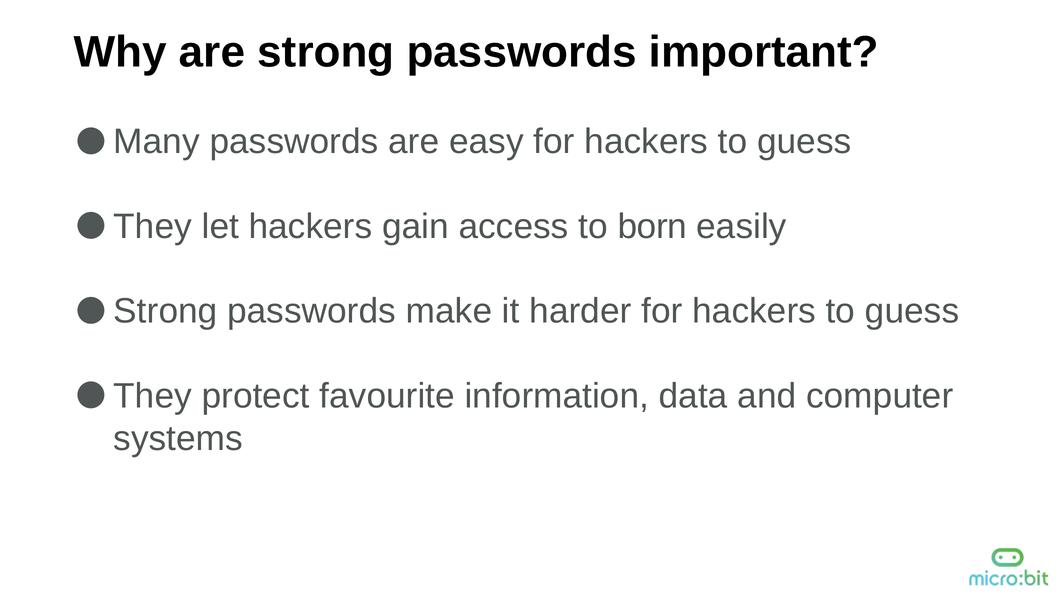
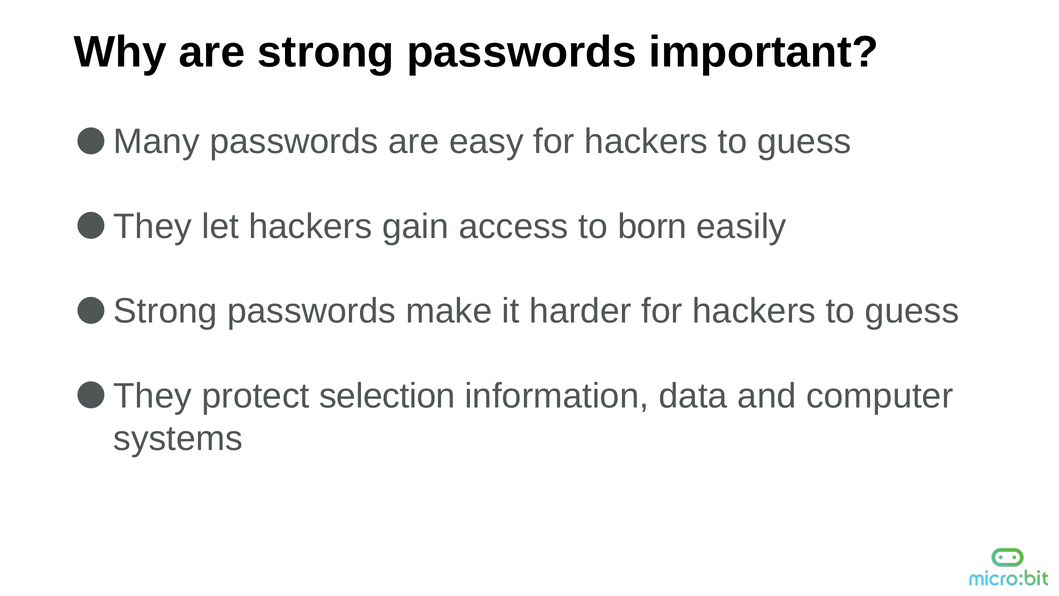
favourite: favourite -> selection
